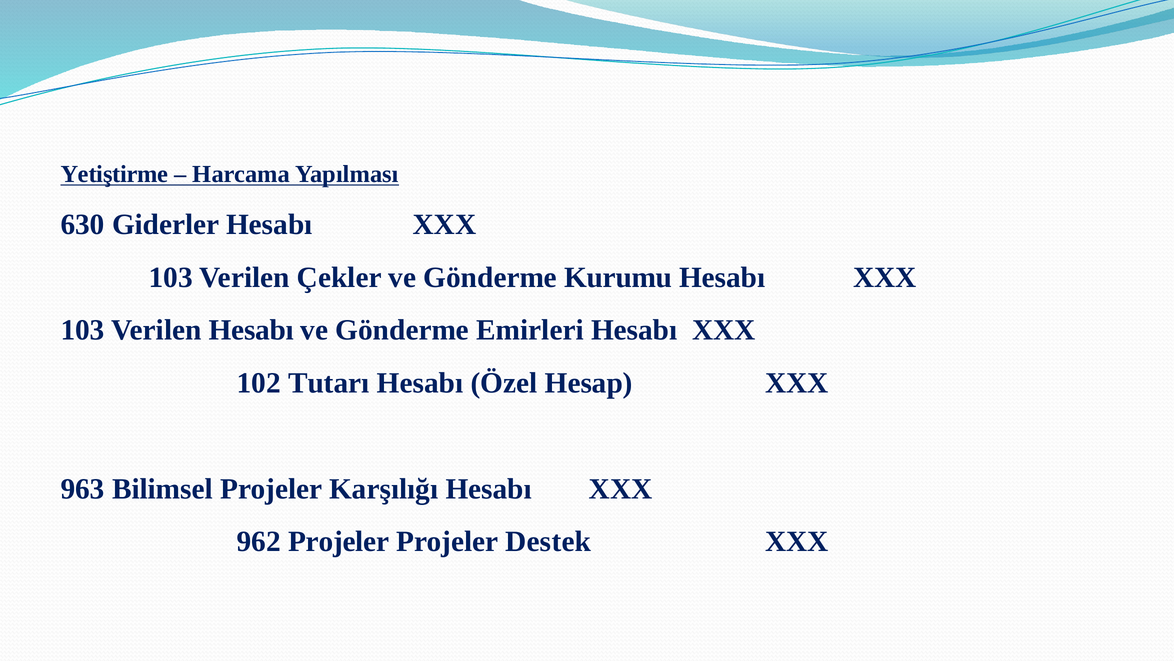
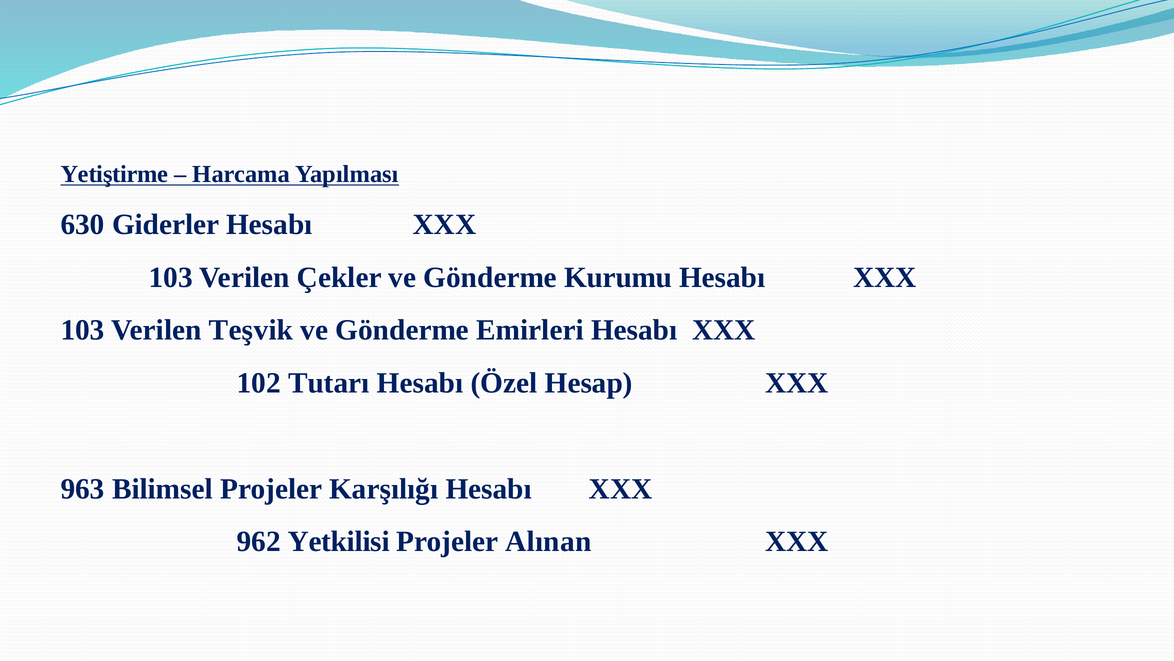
Verilen Hesabı: Hesabı -> Teşvik
962 Projeler: Projeler -> Yetkilisi
Destek: Destek -> Alınan
